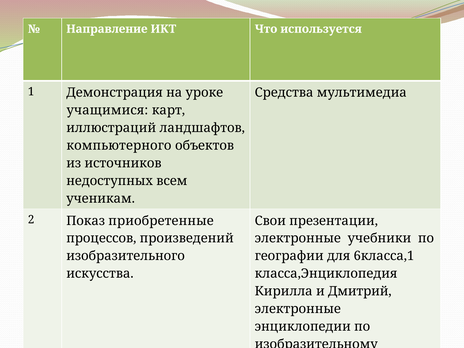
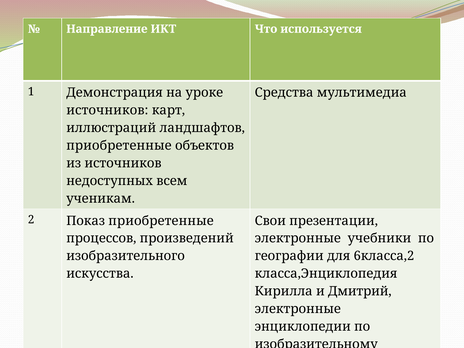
учащимися at (107, 110): учащимися -> источников
компьютерного at (119, 146): компьютерного -> приобретенные
6класса,1: 6класса,1 -> 6класса,2
